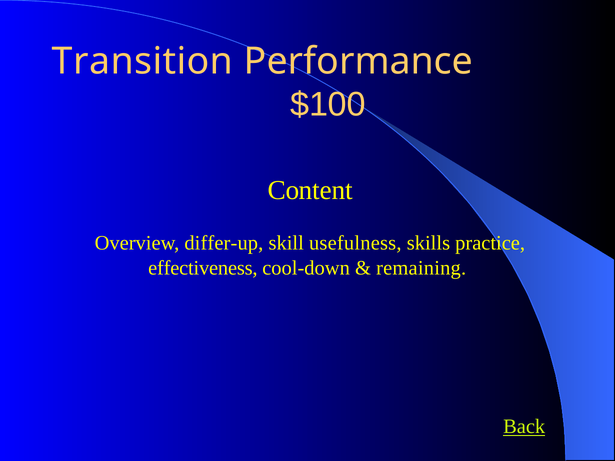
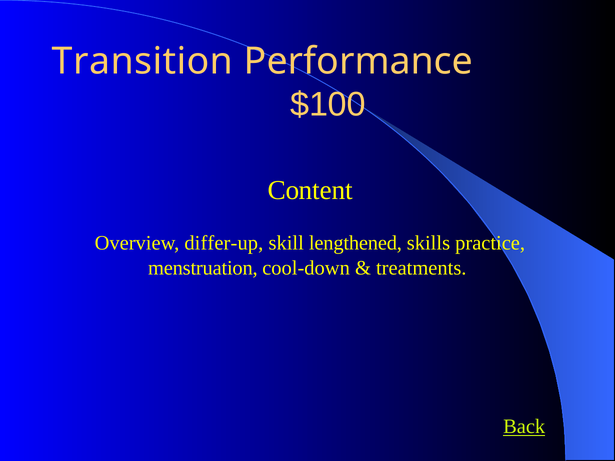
usefulness: usefulness -> lengthened
effectiveness: effectiveness -> menstruation
remaining: remaining -> treatments
